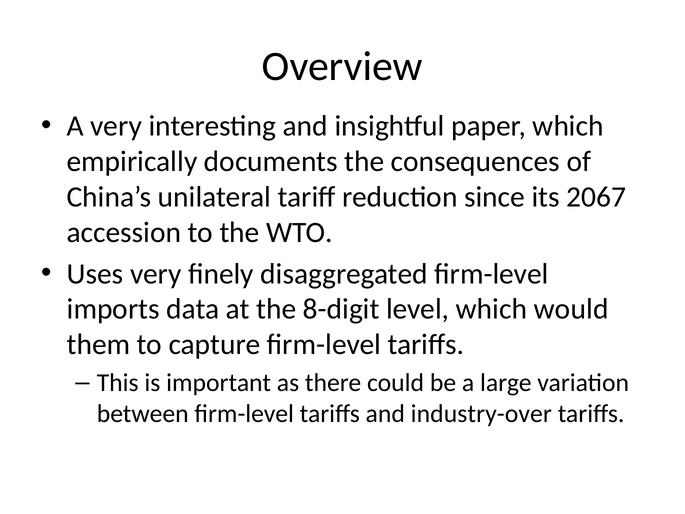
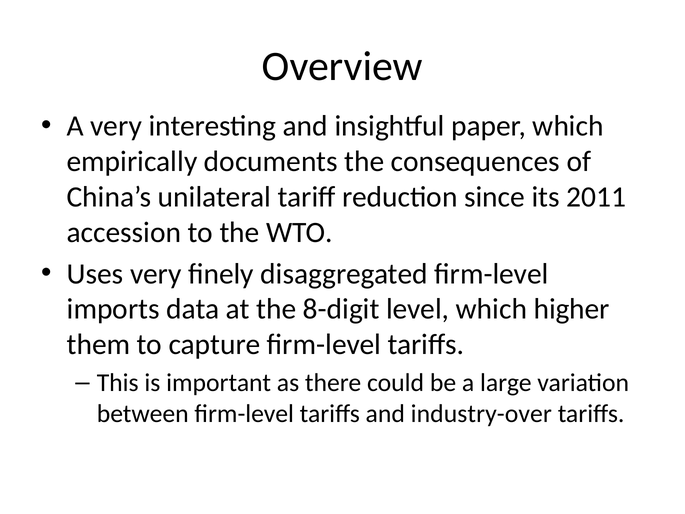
2067: 2067 -> 2011
would: would -> higher
